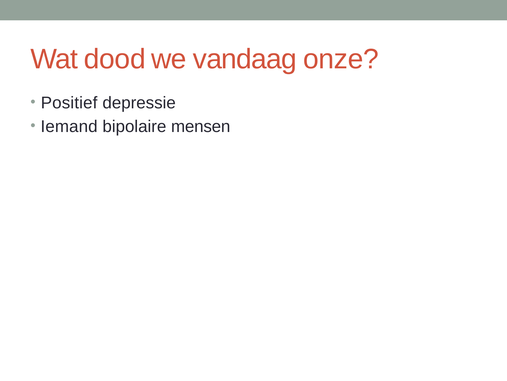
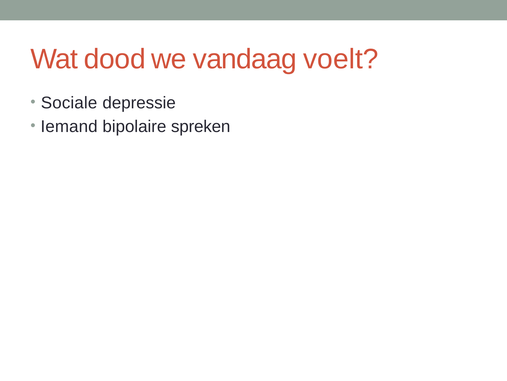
onze: onze -> voelt
Positief: Positief -> Sociale
mensen: mensen -> spreken
